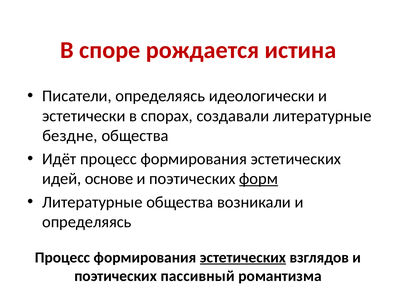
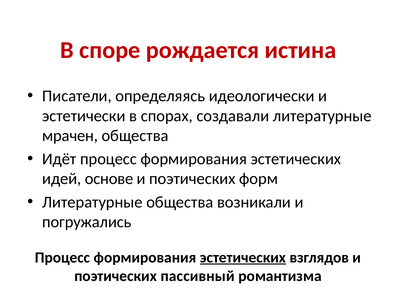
бездне: бездне -> мрачен
форм underline: present -> none
определяясь at (87, 222): определяясь -> погружались
